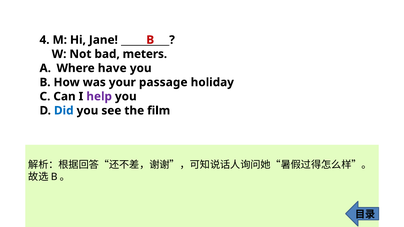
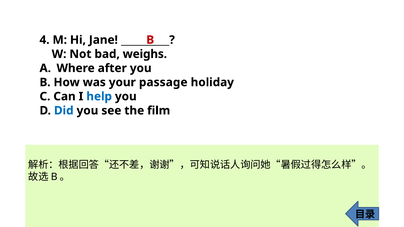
meters: meters -> weighs
have: have -> after
help colour: purple -> blue
